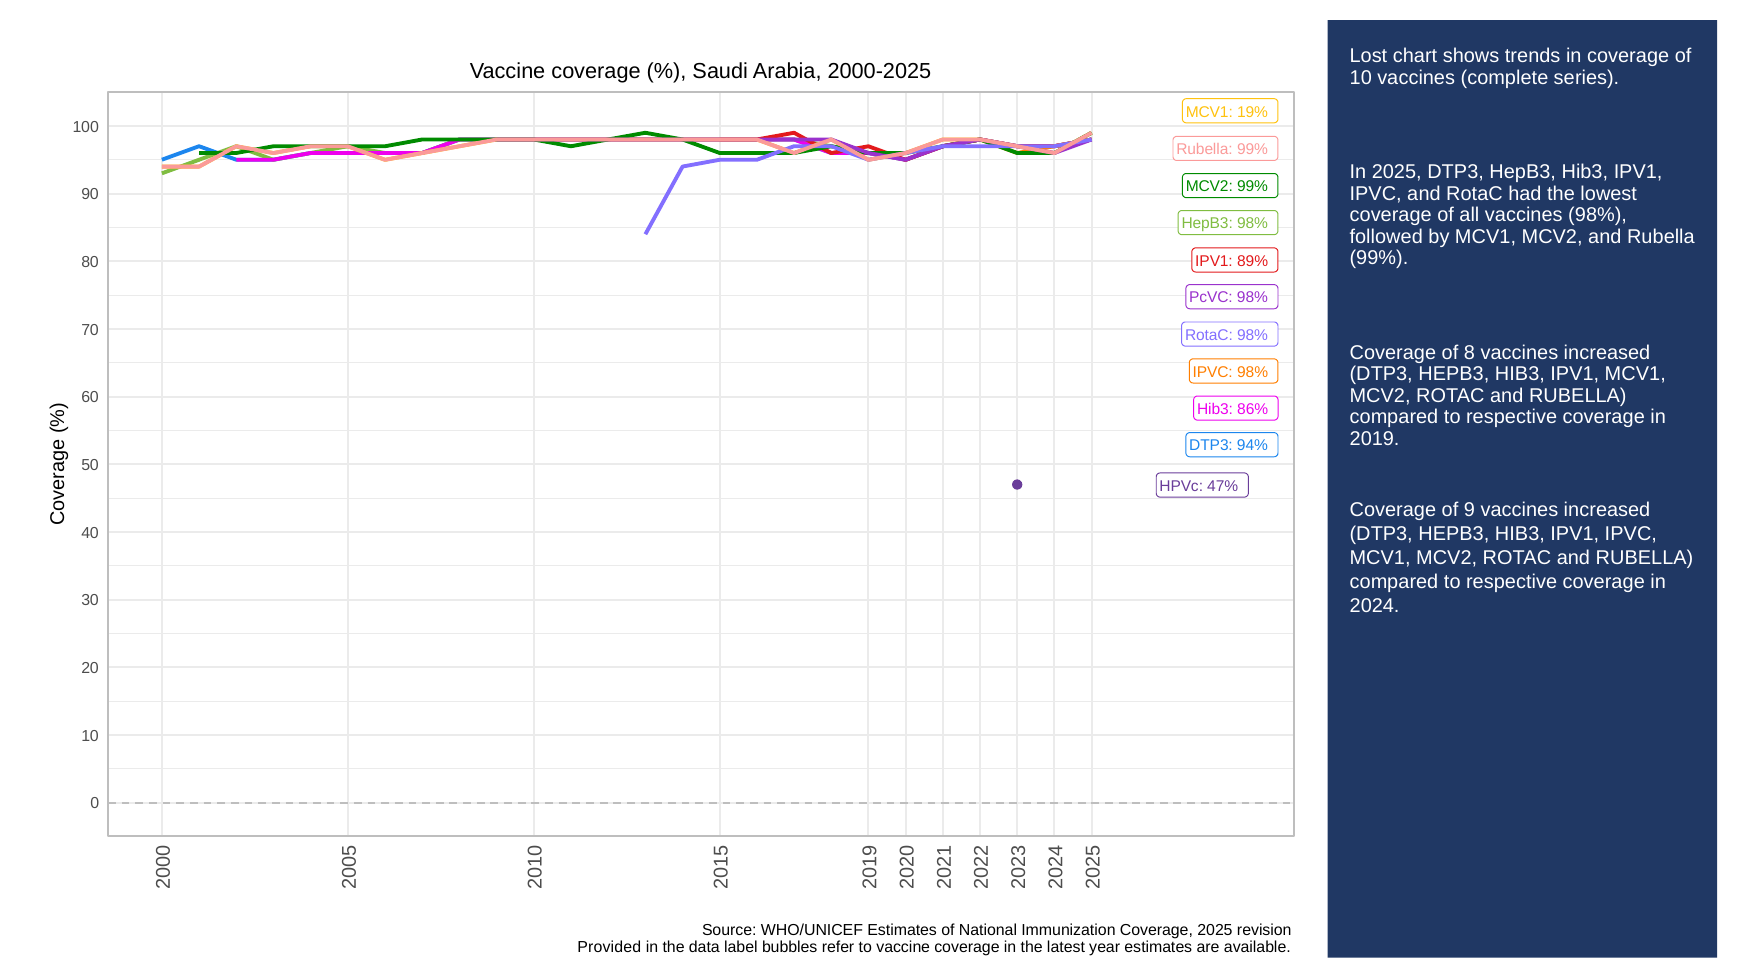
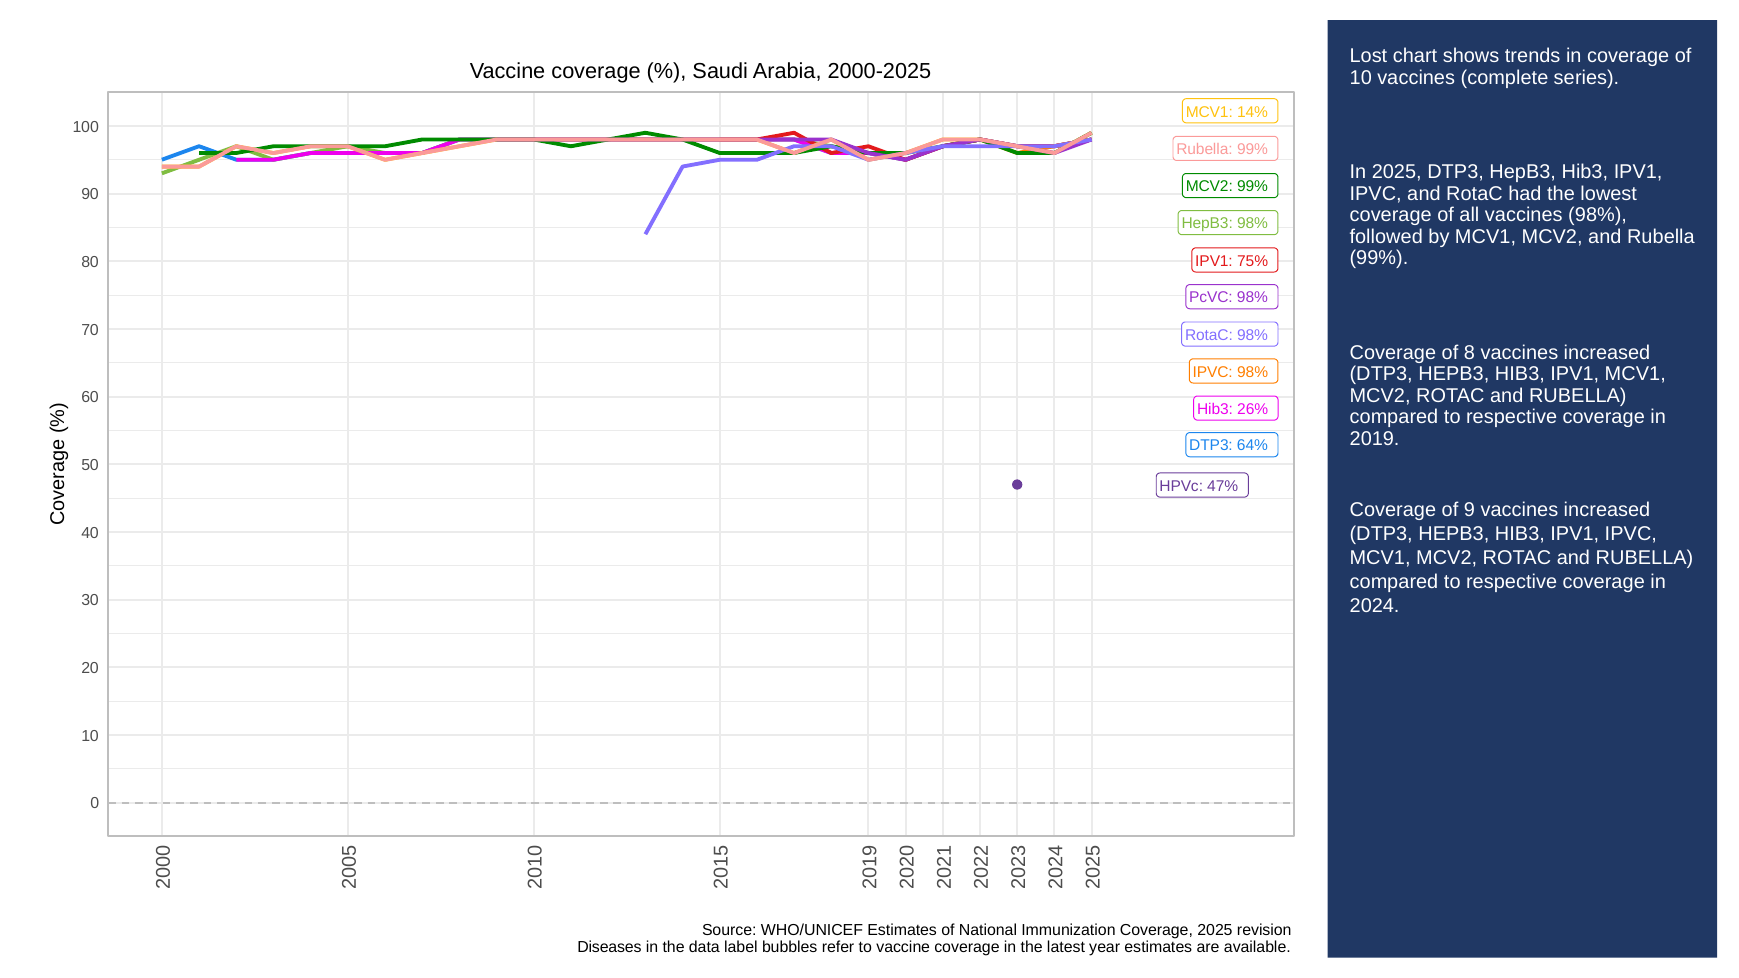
19%: 19% -> 14%
89%: 89% -> 75%
86%: 86% -> 26%
94%: 94% -> 64%
Provided: Provided -> Diseases
